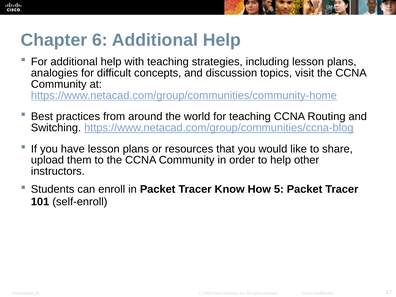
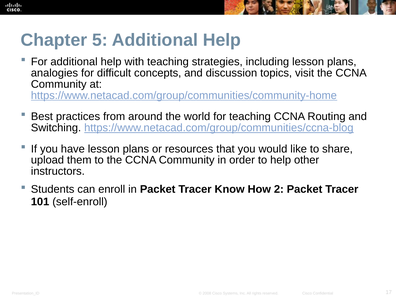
6: 6 -> 5
5: 5 -> 2
